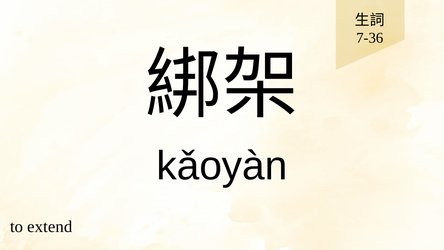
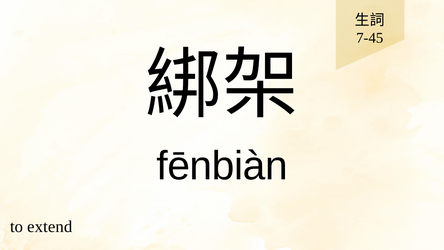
7-36: 7-36 -> 7-45
kǎoyàn: kǎoyàn -> fēnbiàn
